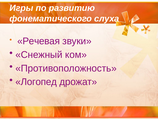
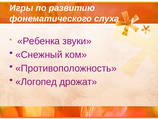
Речевая: Речевая -> Ребенка
